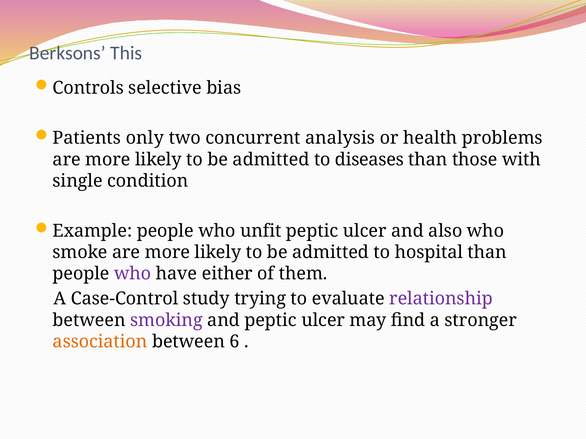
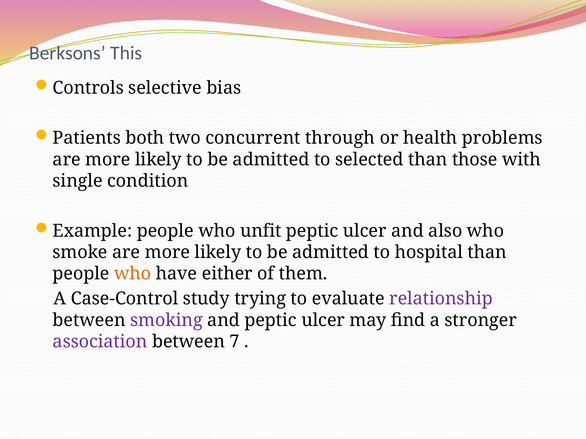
only: only -> both
analysis: analysis -> through
diseases: diseases -> selected
who at (133, 274) colour: purple -> orange
association colour: orange -> purple
6: 6 -> 7
